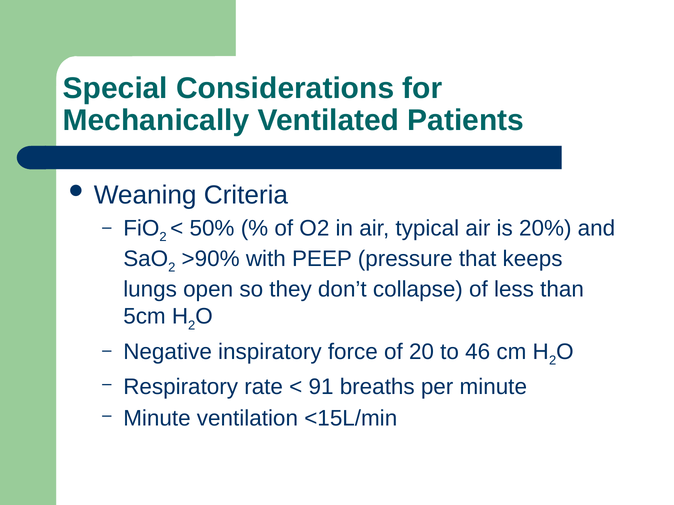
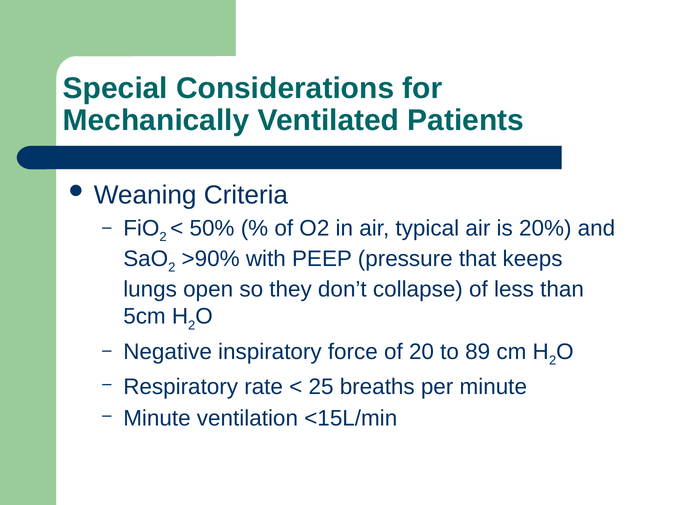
46: 46 -> 89
91: 91 -> 25
